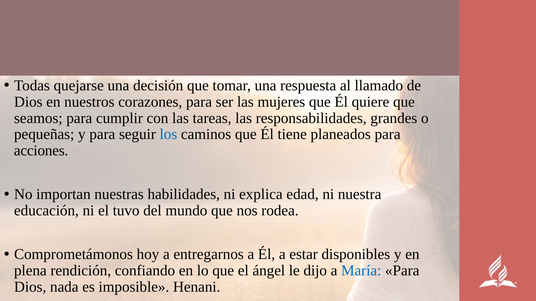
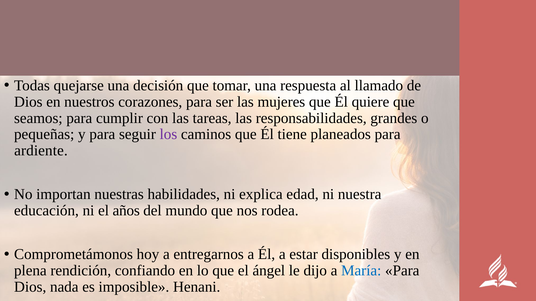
los colour: blue -> purple
acciones: acciones -> ardiente
tuvo: tuvo -> años
